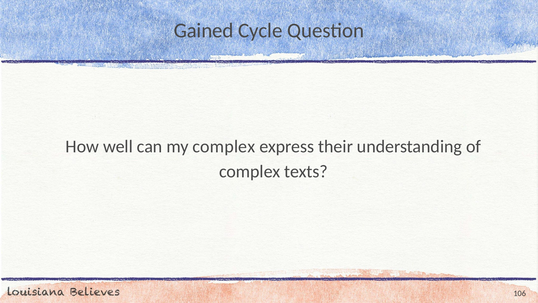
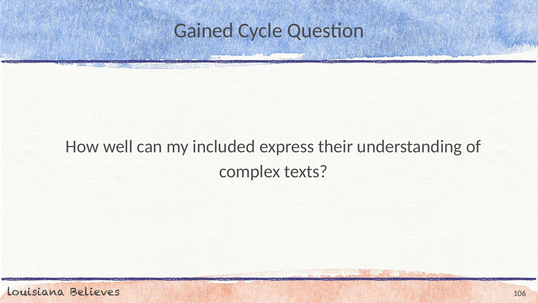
my complex: complex -> included
